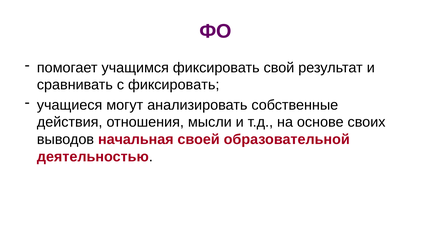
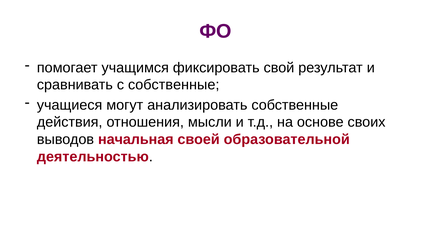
с фиксировать: фиксировать -> собственные
